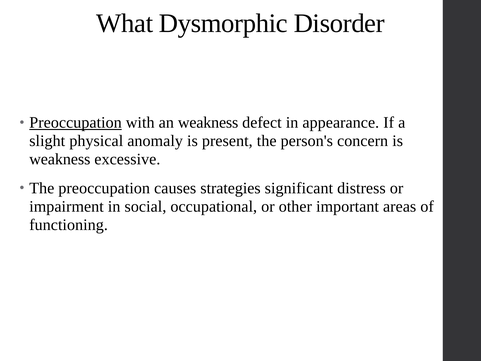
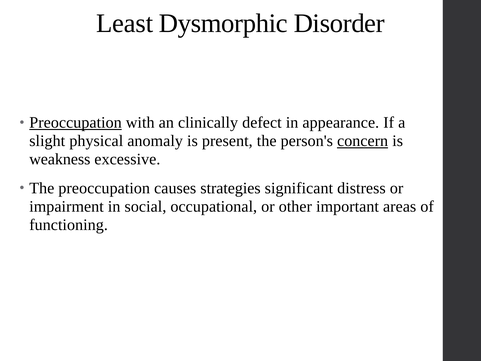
What: What -> Least
an weakness: weakness -> clinically
concern underline: none -> present
